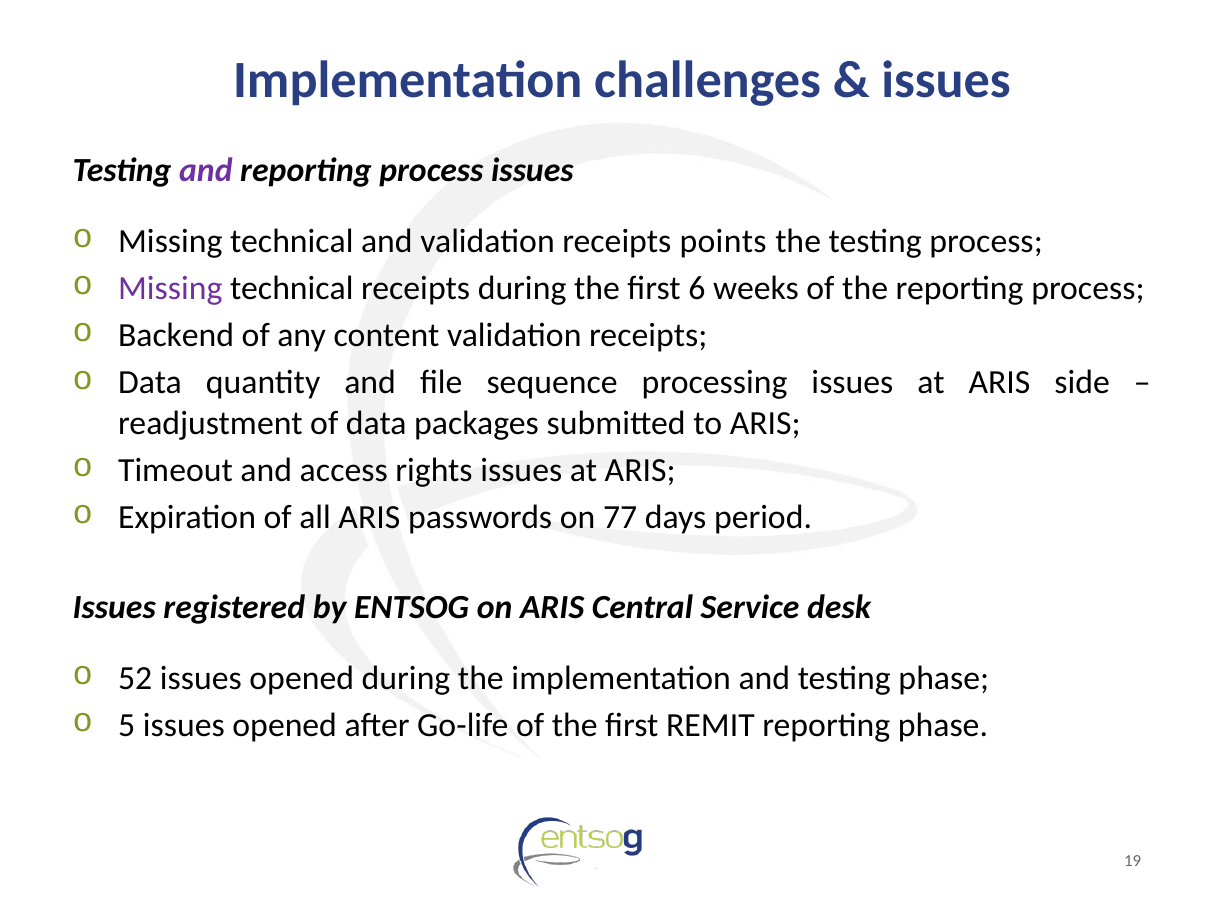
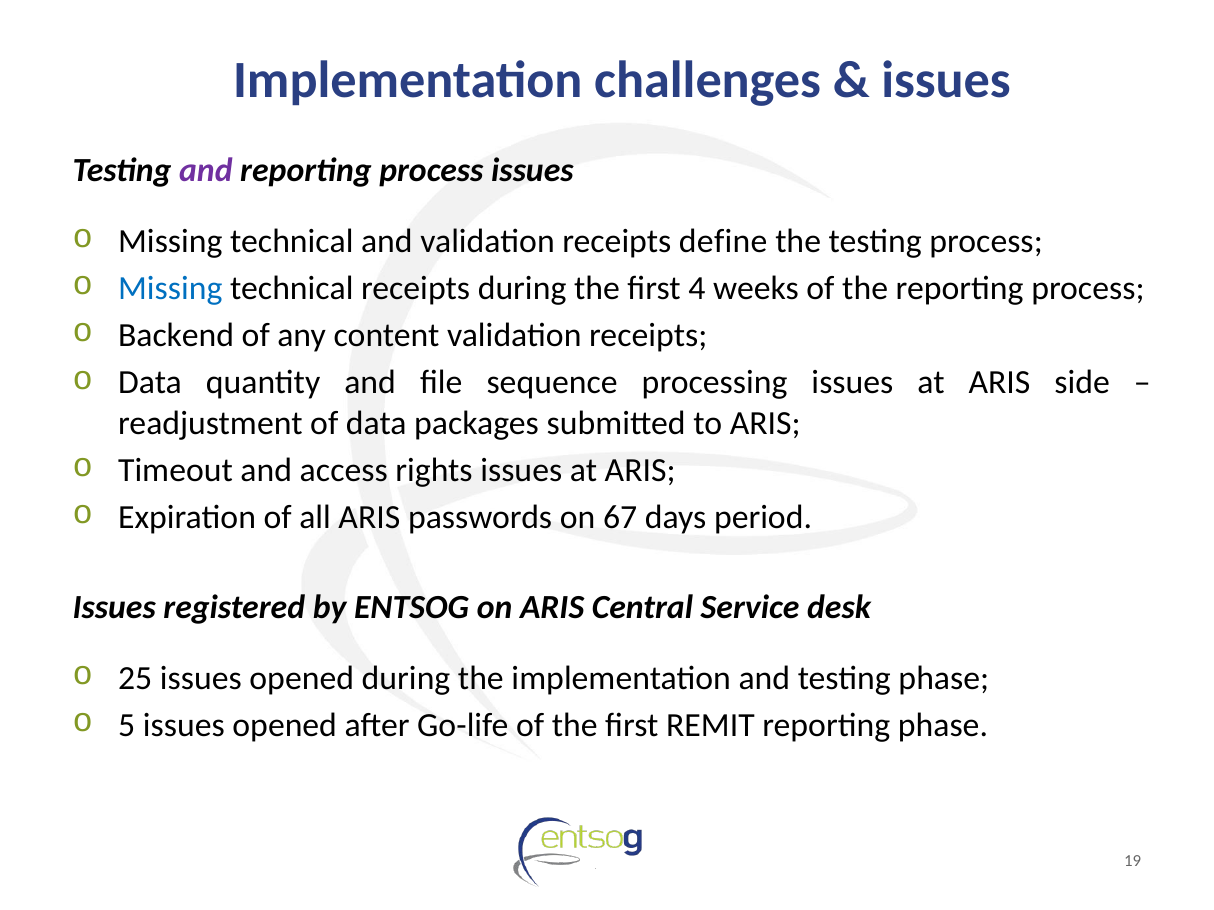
points: points -> define
Missing at (170, 288) colour: purple -> blue
6: 6 -> 4
77: 77 -> 67
52: 52 -> 25
